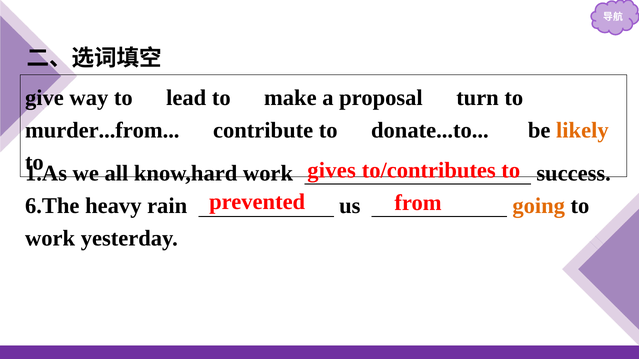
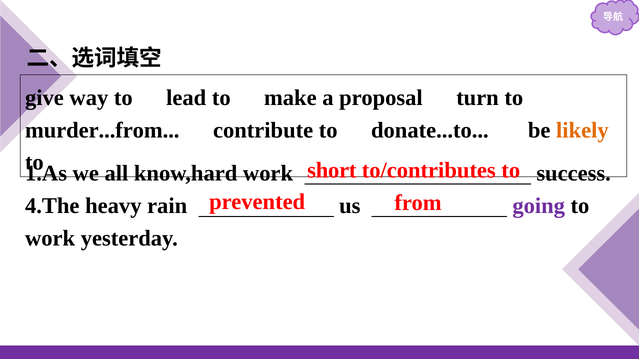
gives: gives -> short
6.The: 6.The -> 4.The
going colour: orange -> purple
